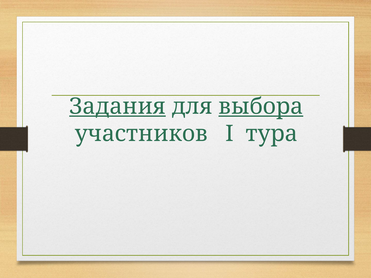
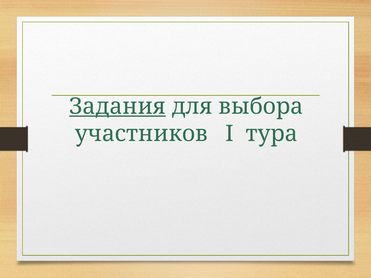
выбора underline: present -> none
